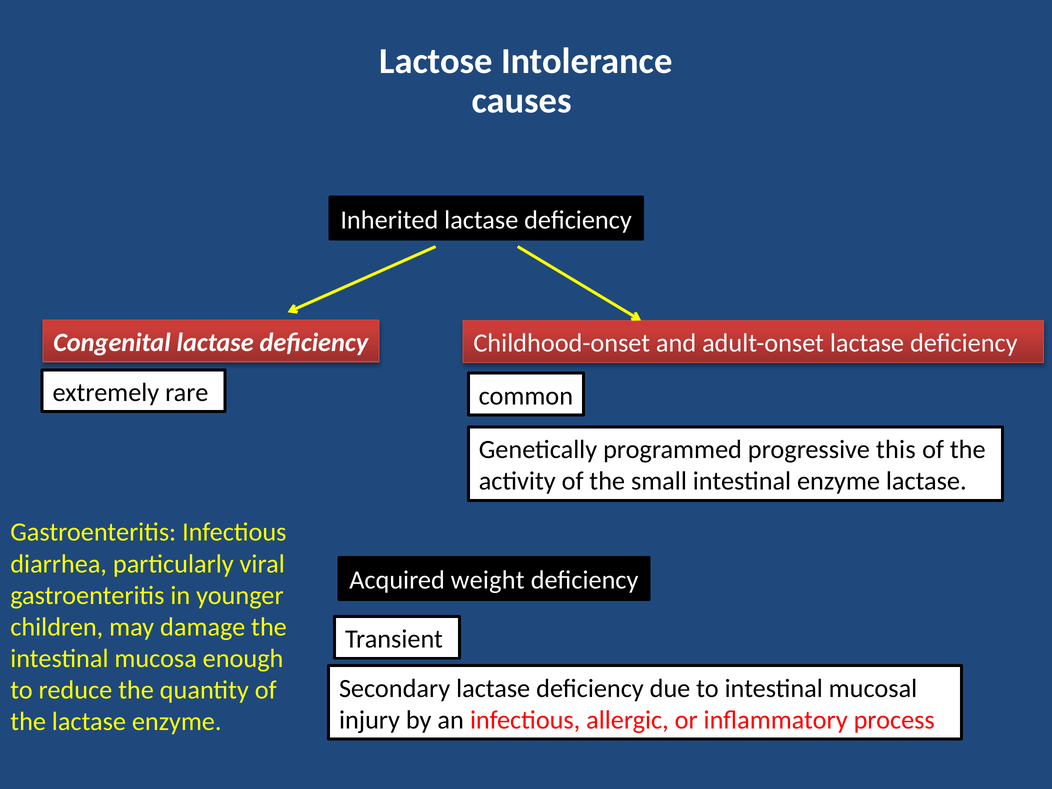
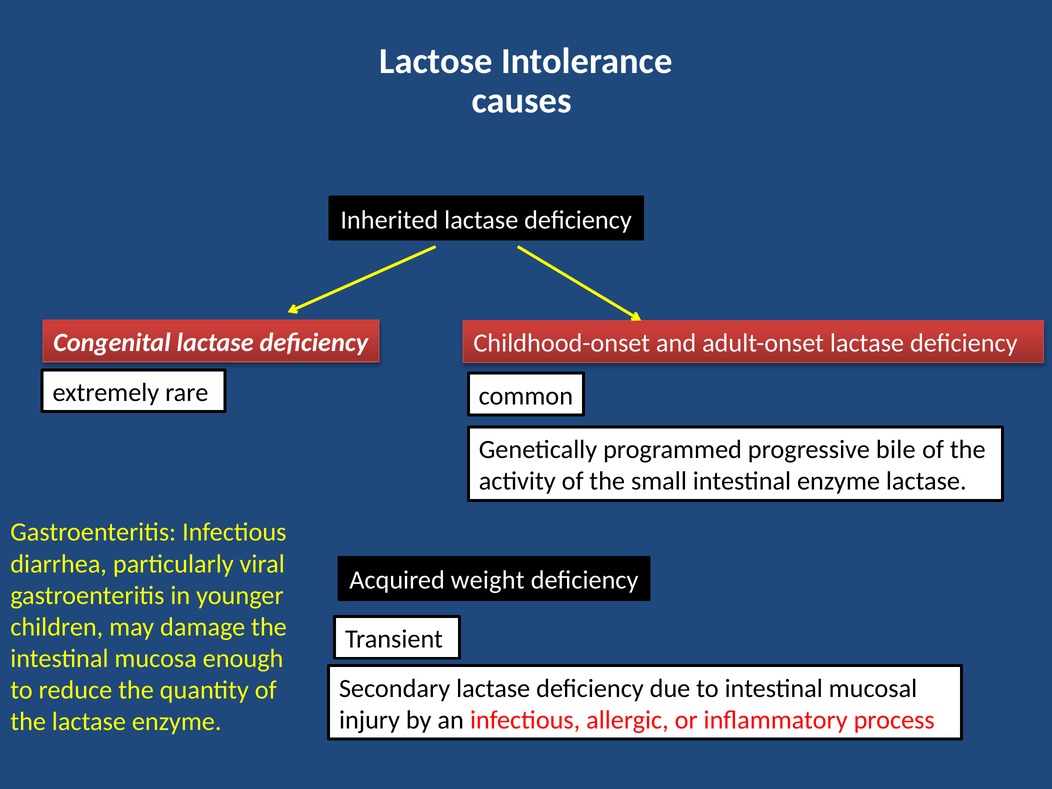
this: this -> bile
